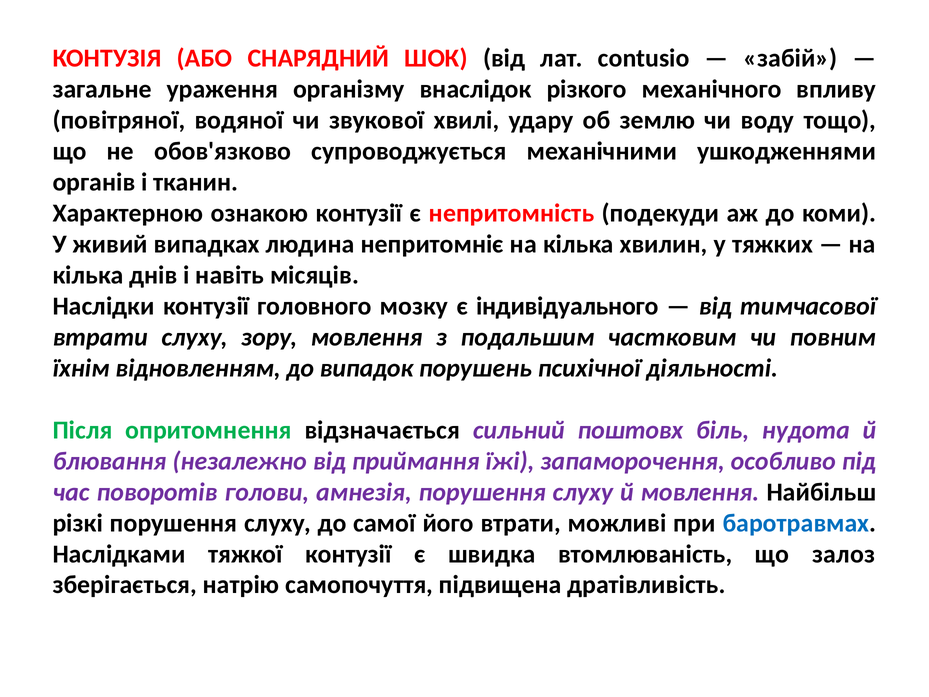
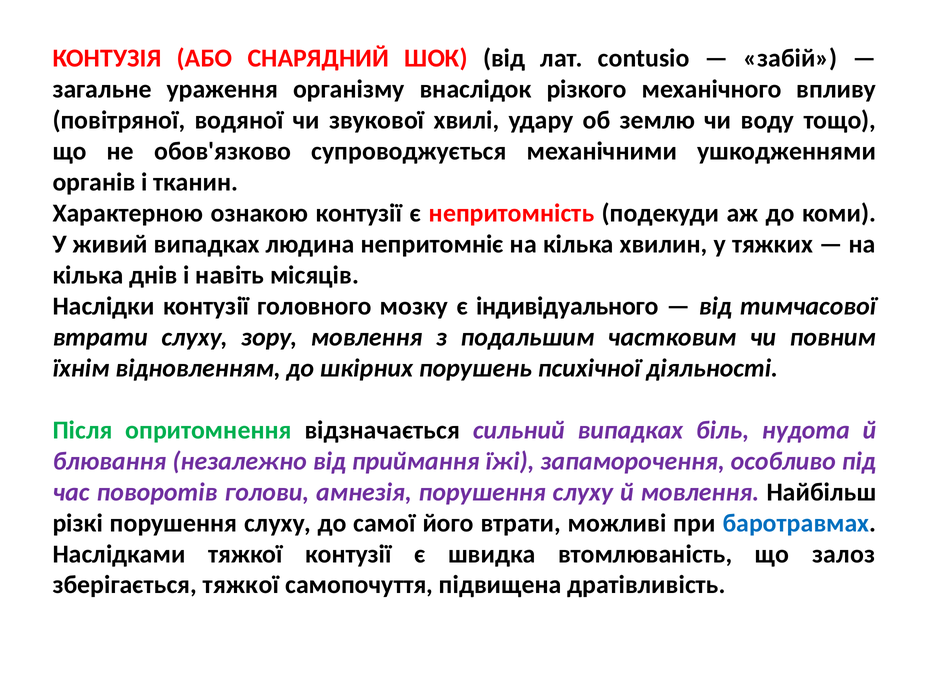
випадок: випадок -> шкірних
сильний поштовх: поштовх -> випадках
зберігається натрію: натрію -> тяжкої
